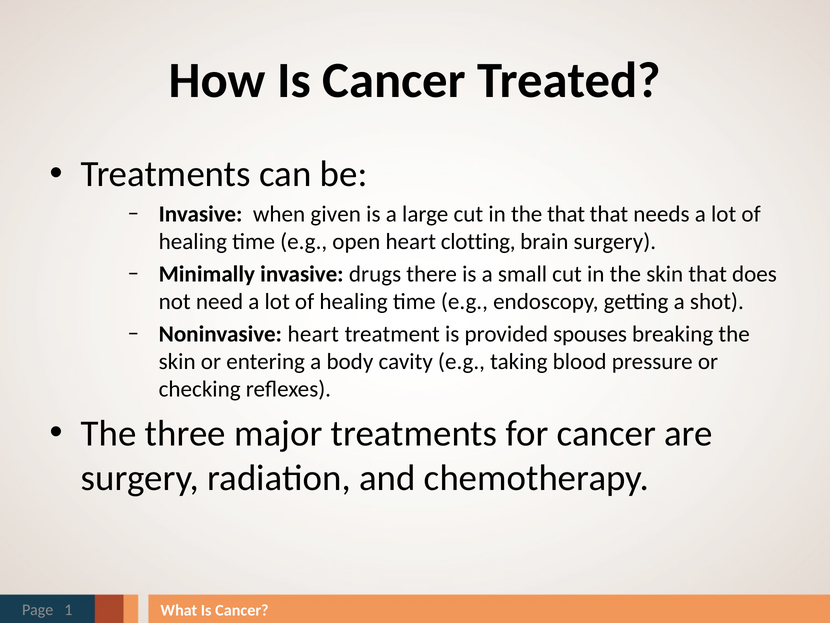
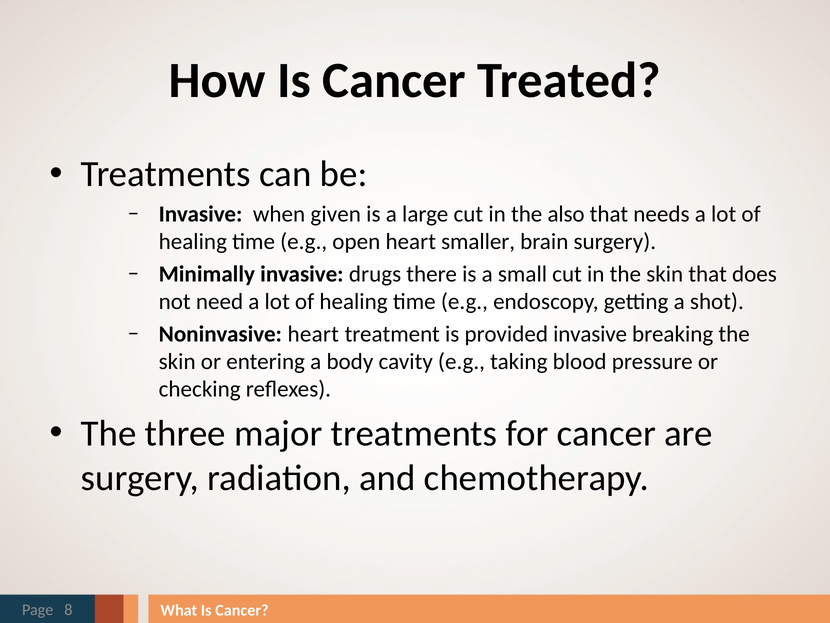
the that: that -> also
clotting: clotting -> smaller
provided spouses: spouses -> invasive
1: 1 -> 8
